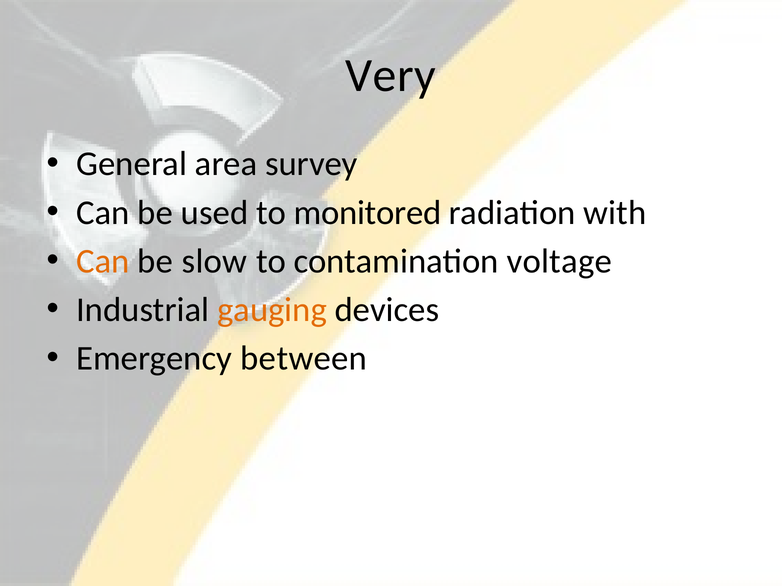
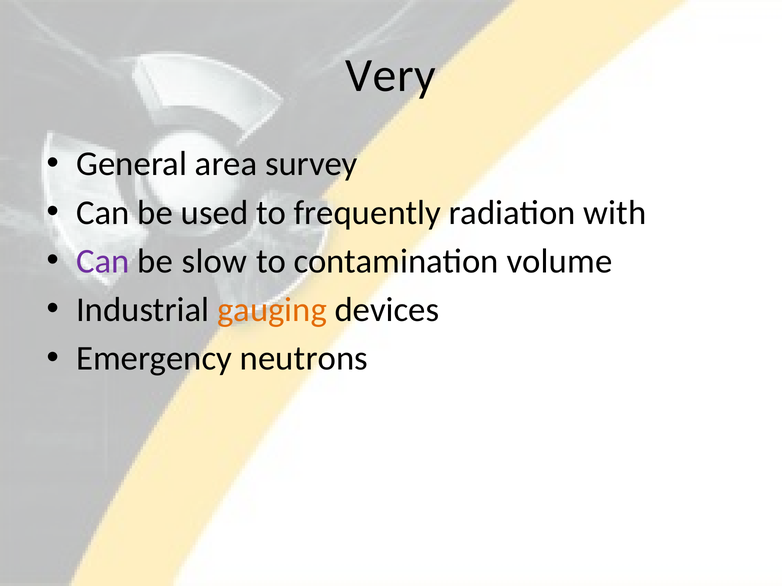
monitored: monitored -> frequently
Can at (103, 261) colour: orange -> purple
voltage: voltage -> volume
between: between -> neutrons
